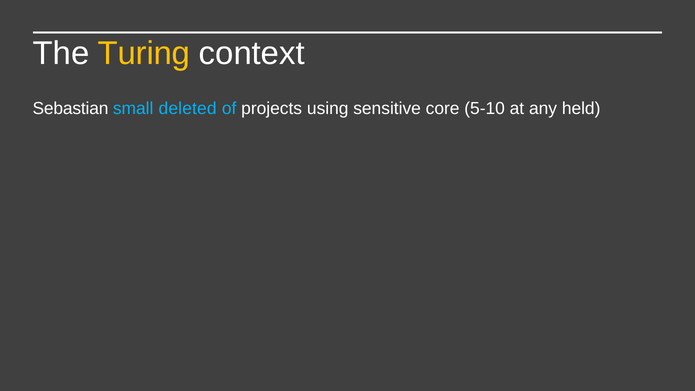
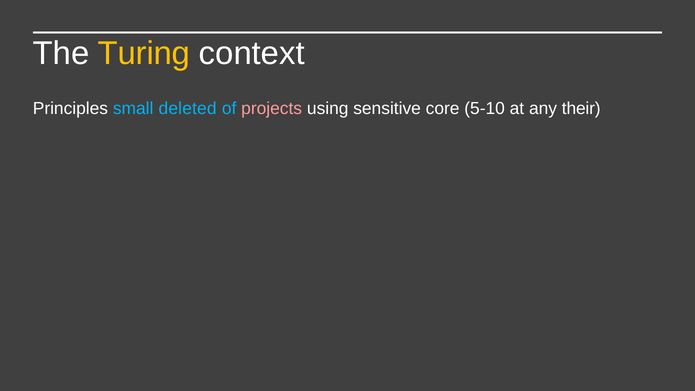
Sebastian: Sebastian -> Principles
projects colour: white -> pink
held: held -> their
